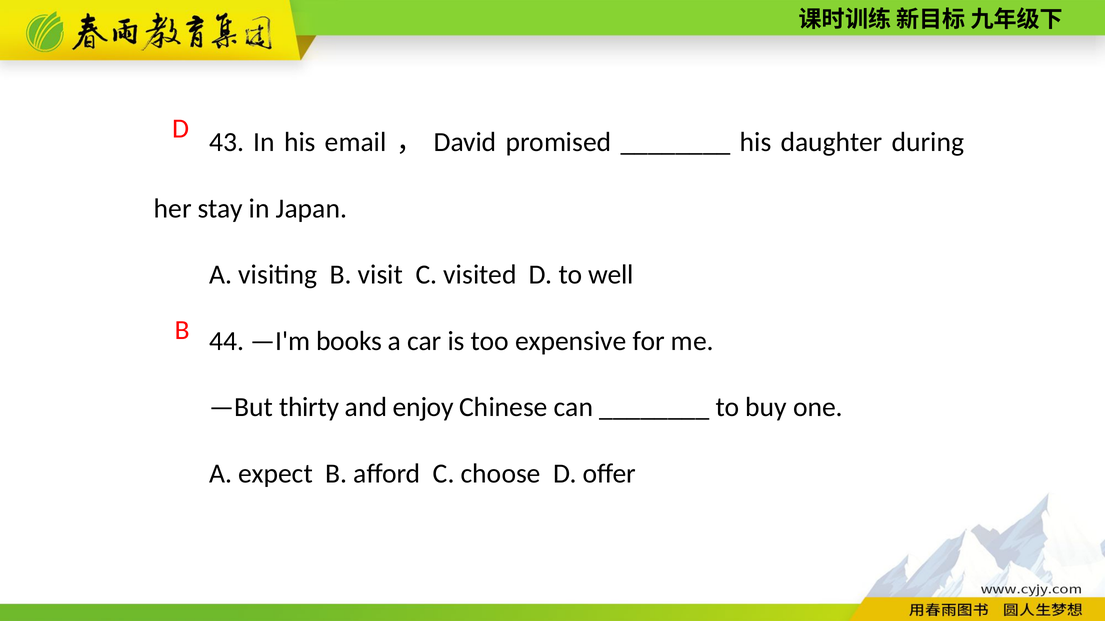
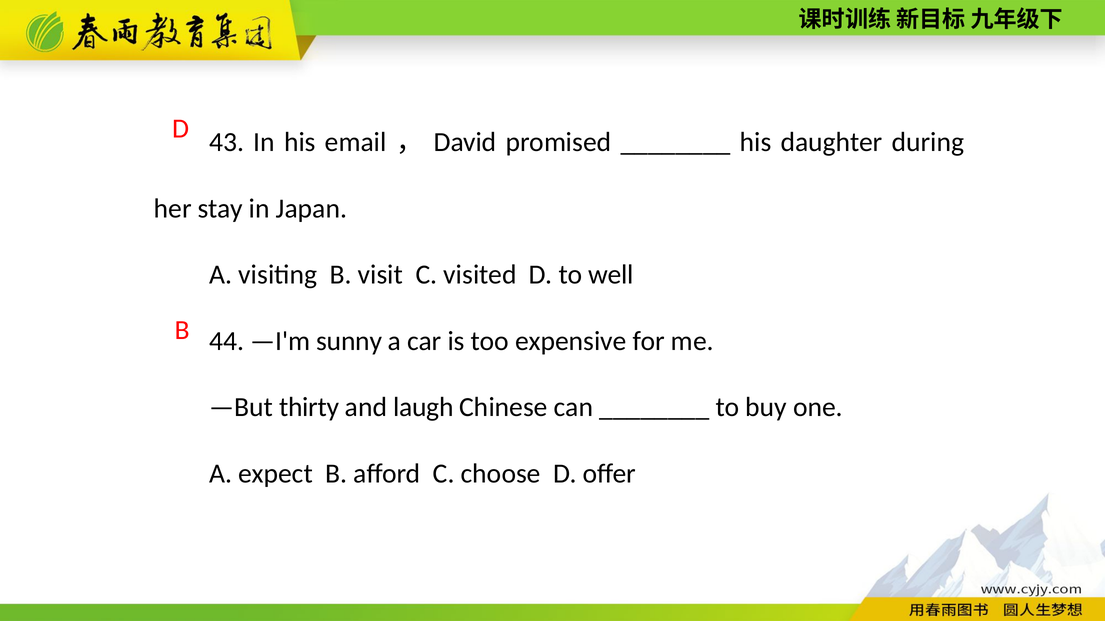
books: books -> sunny
enjoy: enjoy -> laugh
